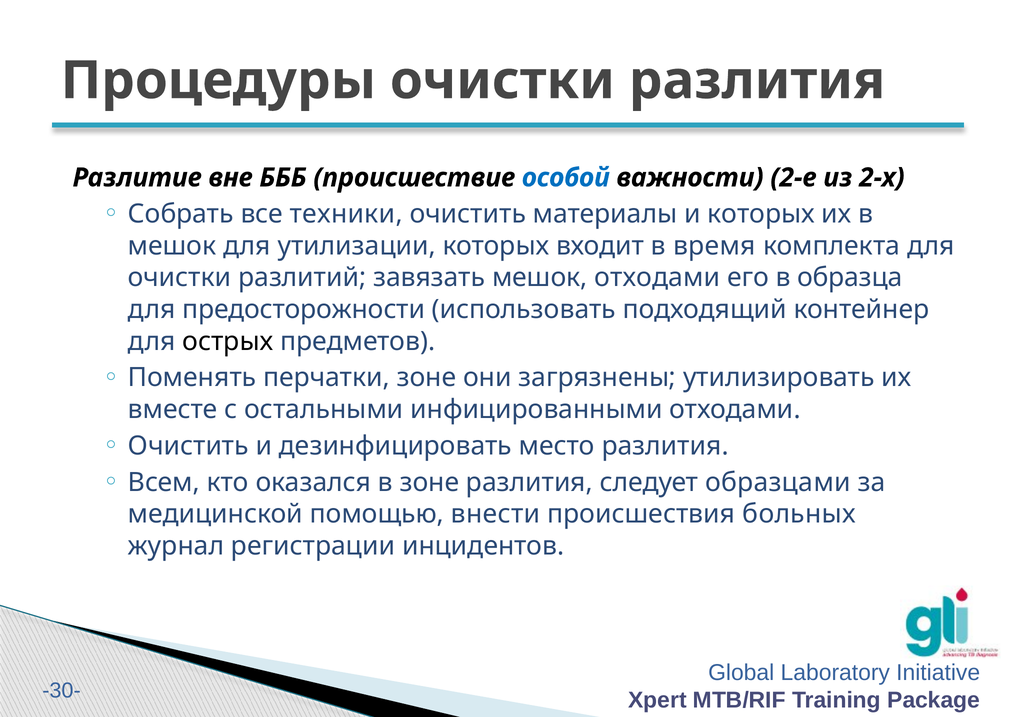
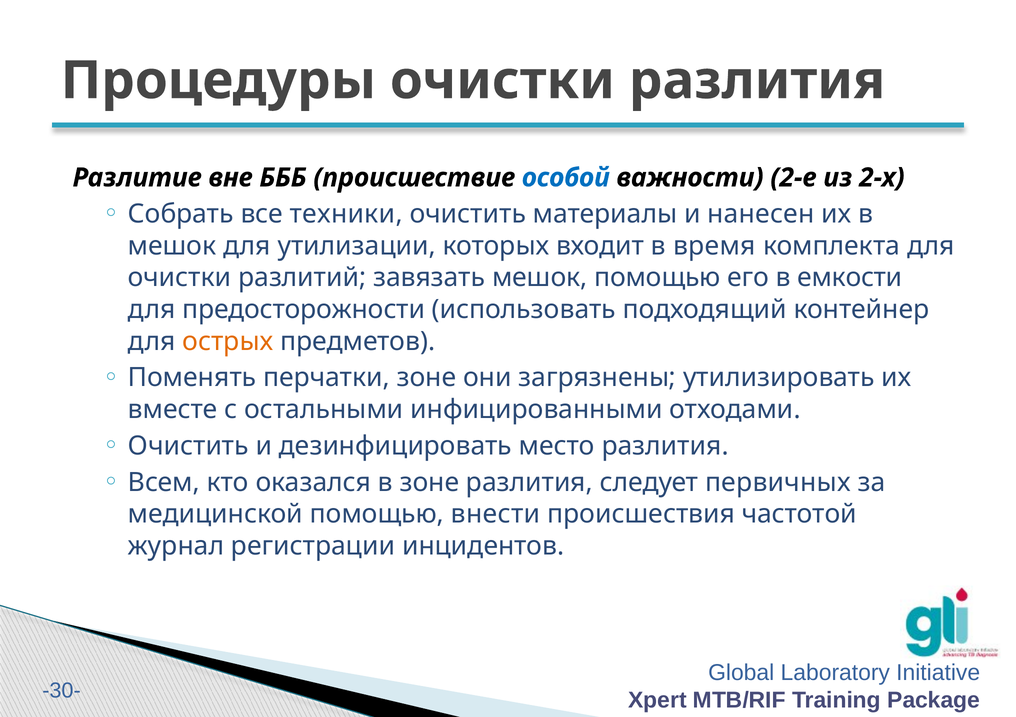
и которых: которых -> нанесен
мешок отходами: отходами -> помощью
образца: образца -> емкости
острых colour: black -> orange
образцами: образцами -> первичных
больных: больных -> частотой
